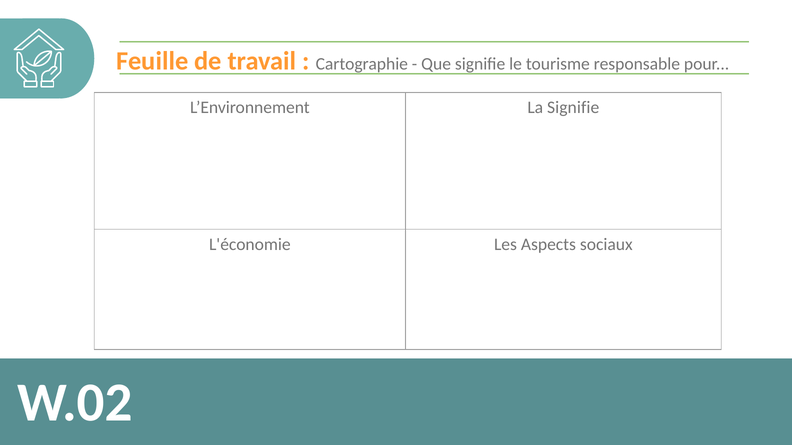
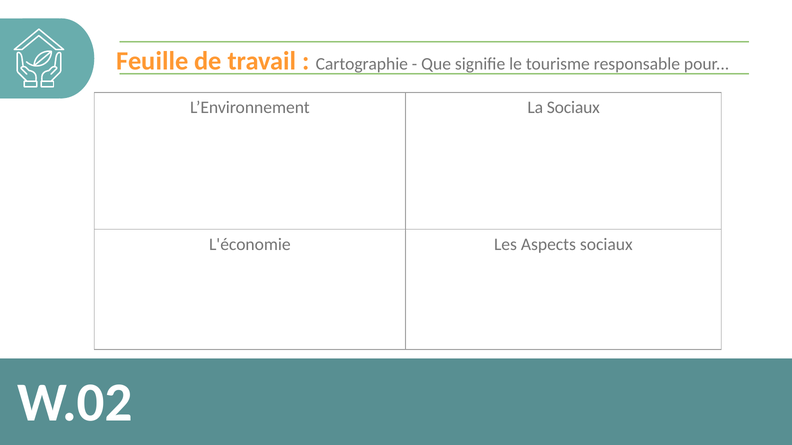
La Signifie: Signifie -> Sociaux
